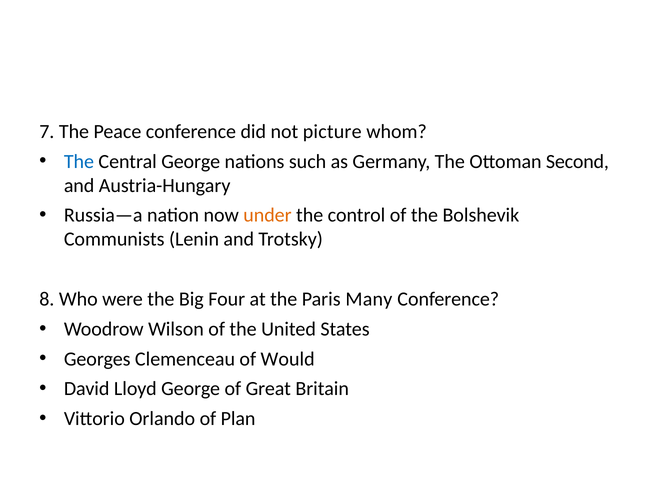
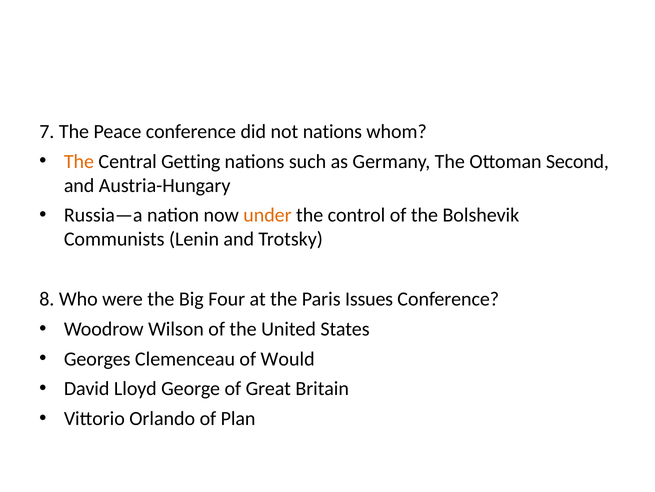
not picture: picture -> nations
The at (79, 161) colour: blue -> orange
Central George: George -> Getting
Many: Many -> Issues
